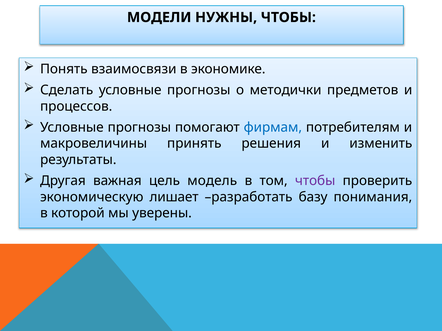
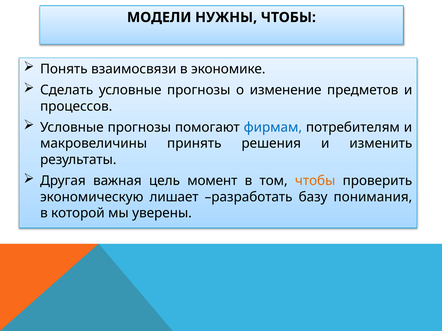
методички: методички -> изменение
модель: модель -> момент
чтобы at (315, 181) colour: purple -> orange
